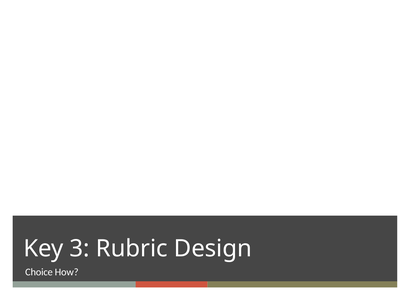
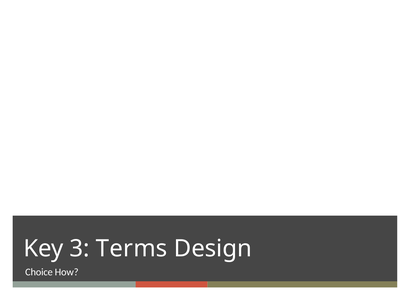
Rubric: Rubric -> Terms
